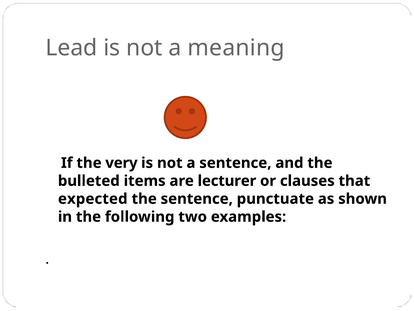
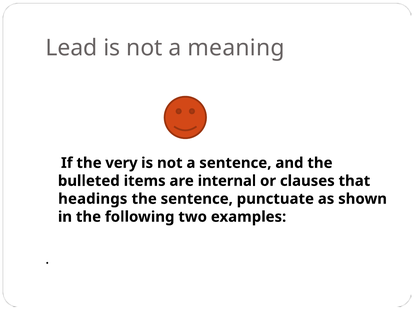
lecturer: lecturer -> internal
expected: expected -> headings
